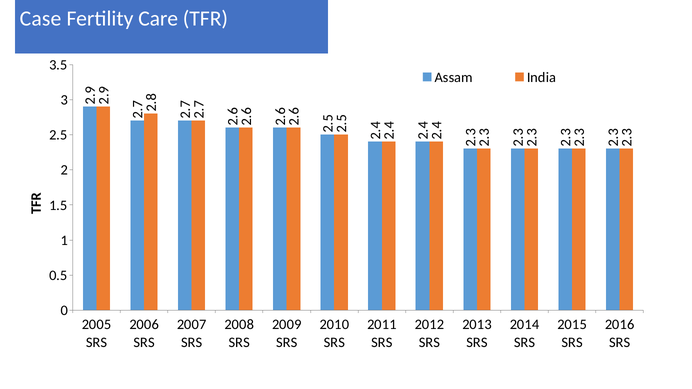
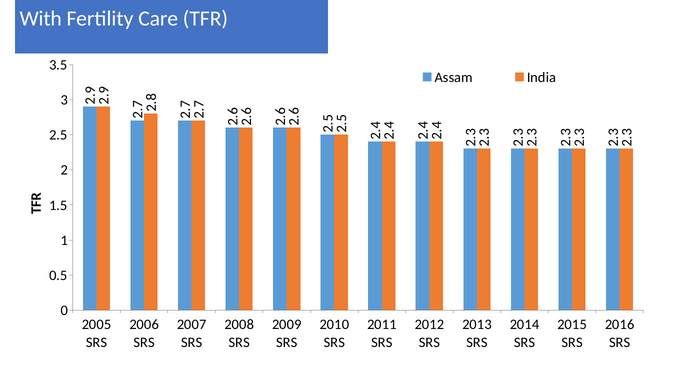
Case: Case -> With
